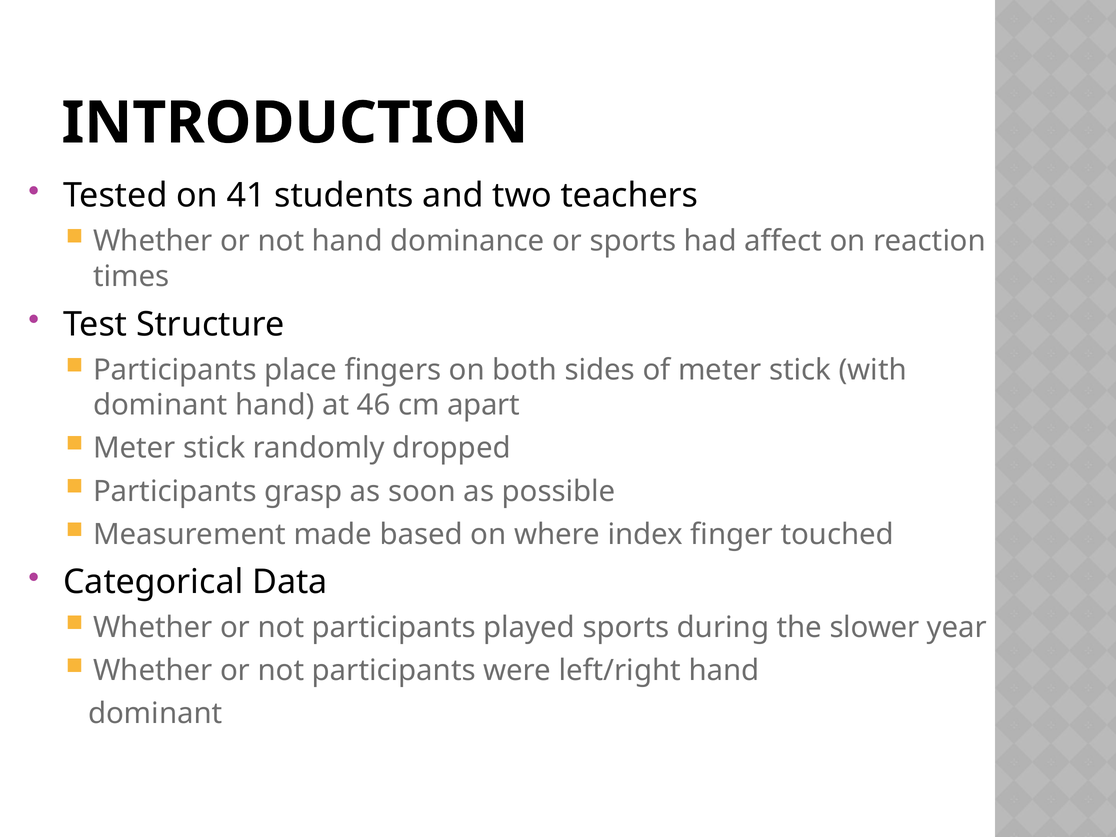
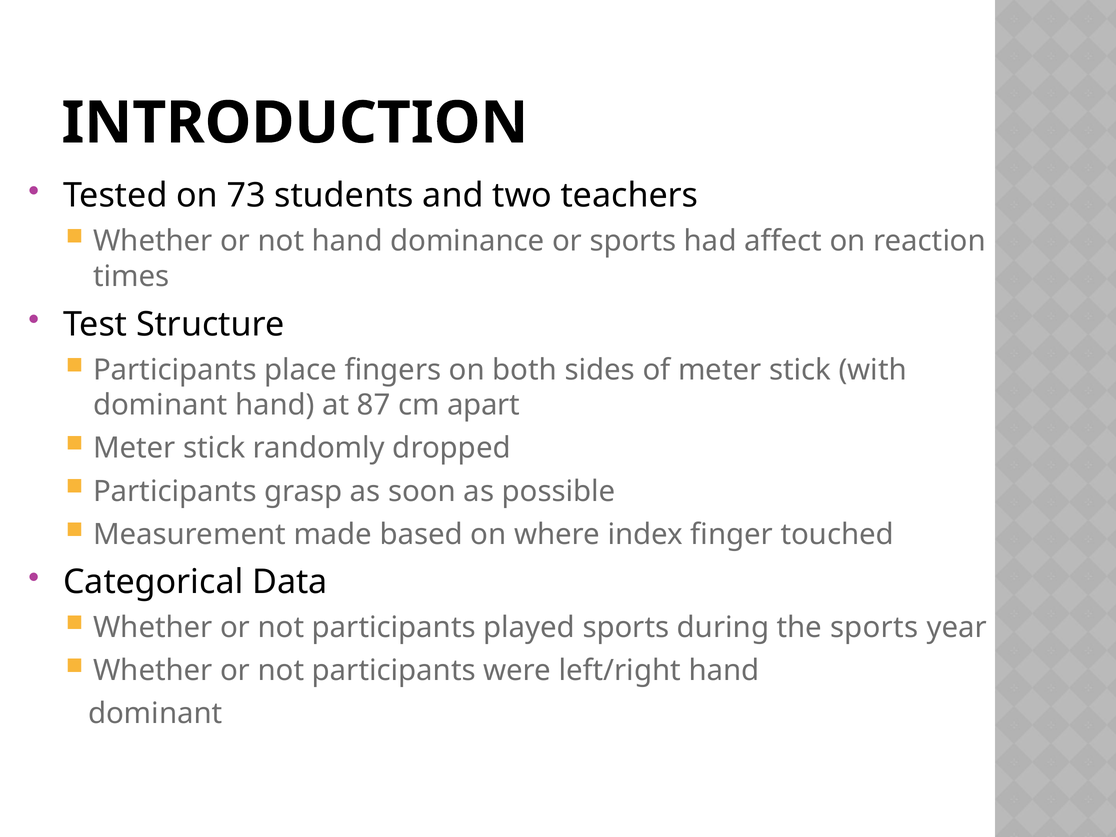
41: 41 -> 73
46: 46 -> 87
the slower: slower -> sports
